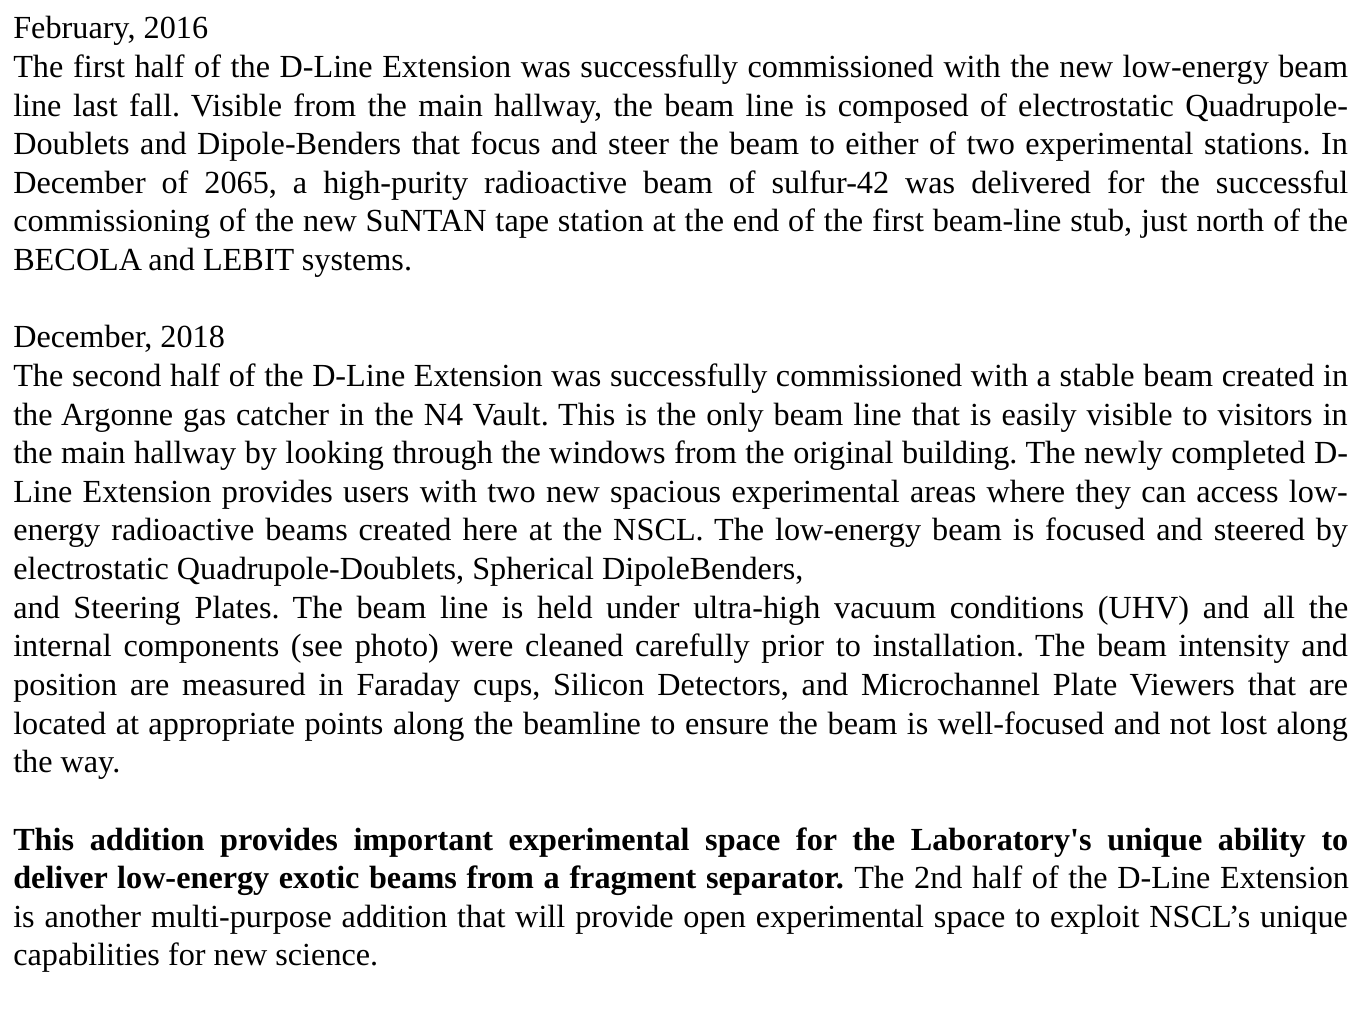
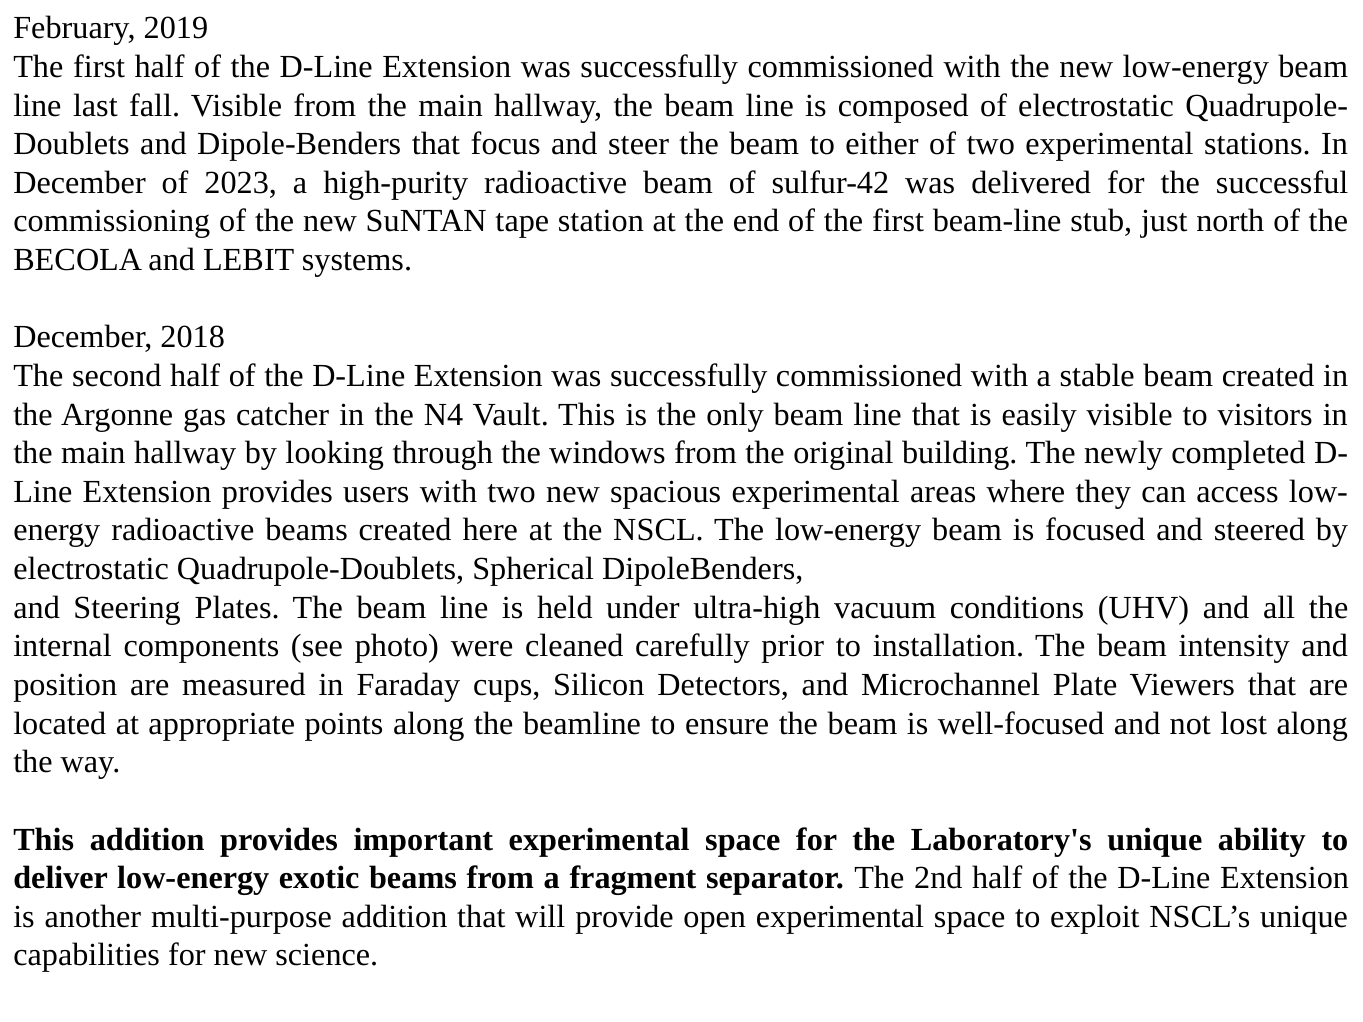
2016: 2016 -> 2019
2065: 2065 -> 2023
